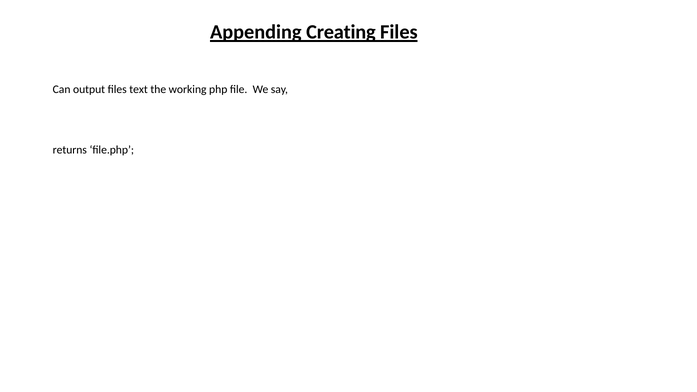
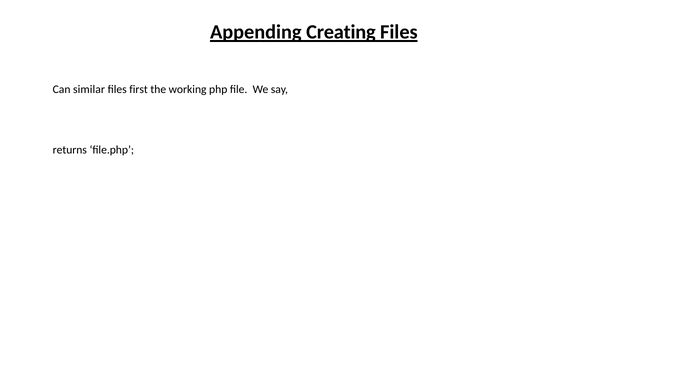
output: output -> similar
text: text -> first
